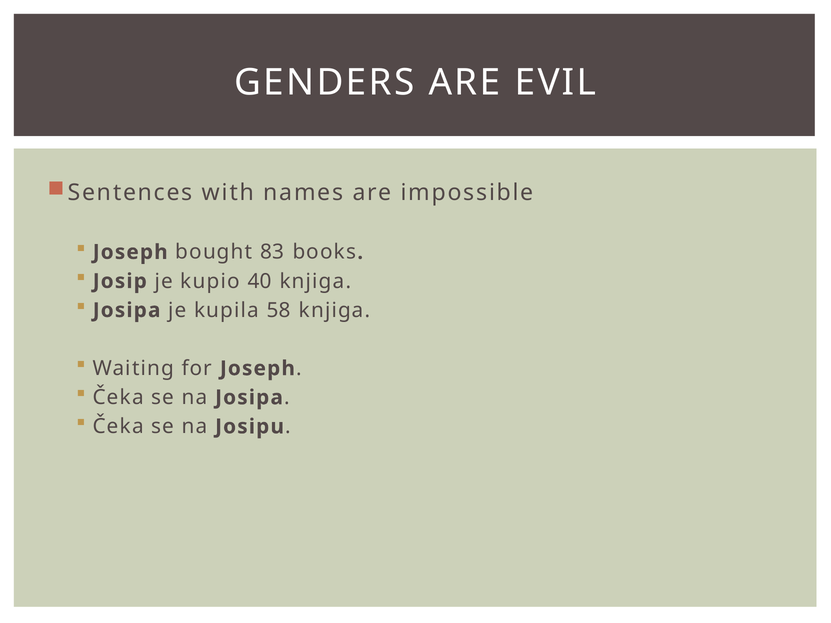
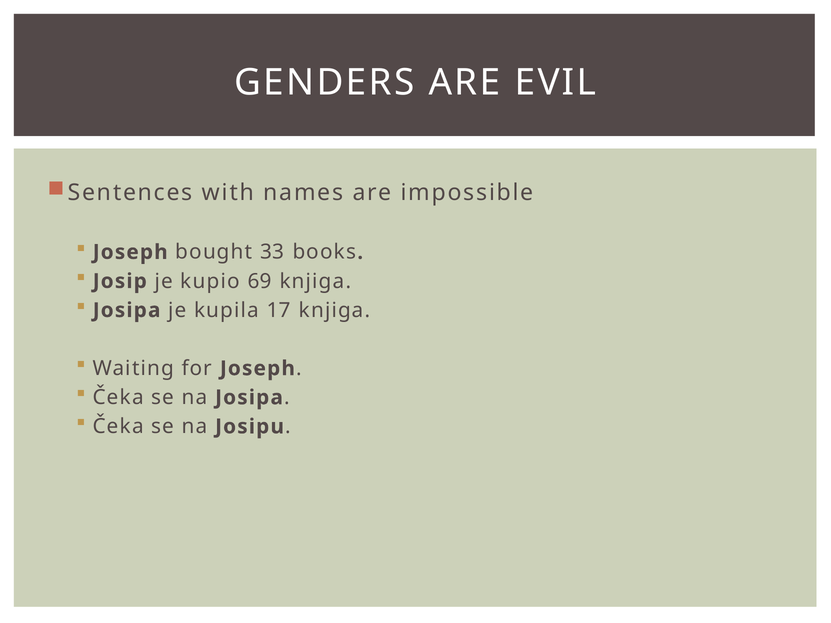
83: 83 -> 33
40: 40 -> 69
58: 58 -> 17
